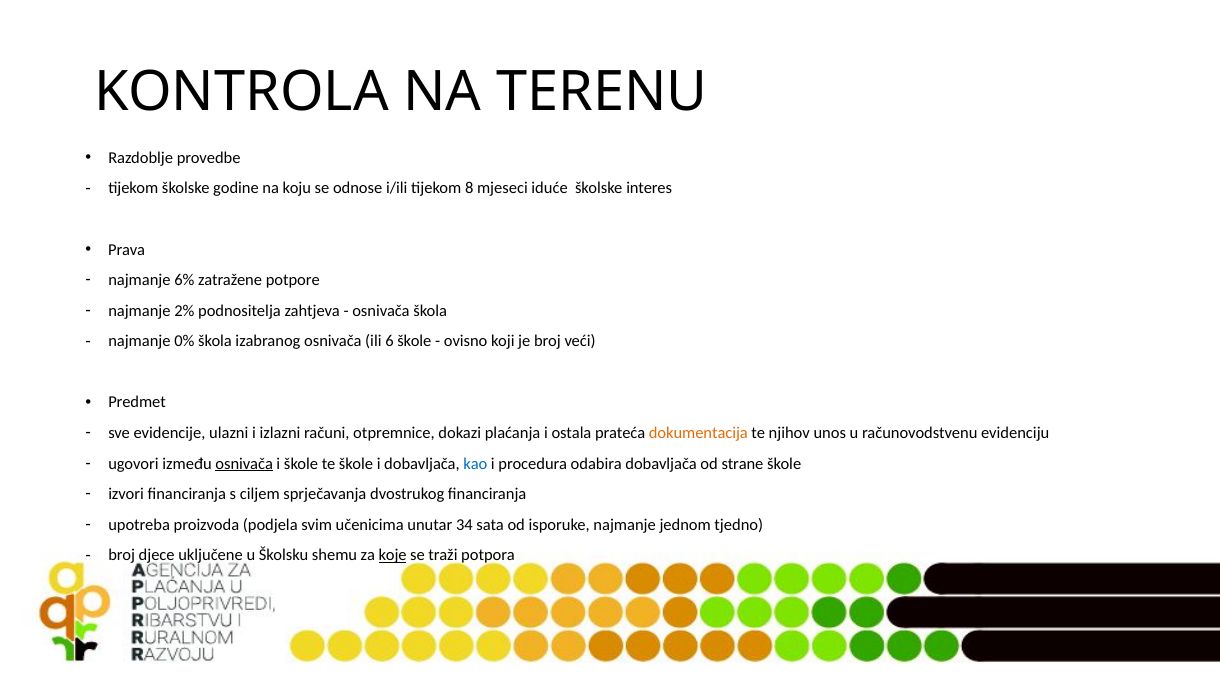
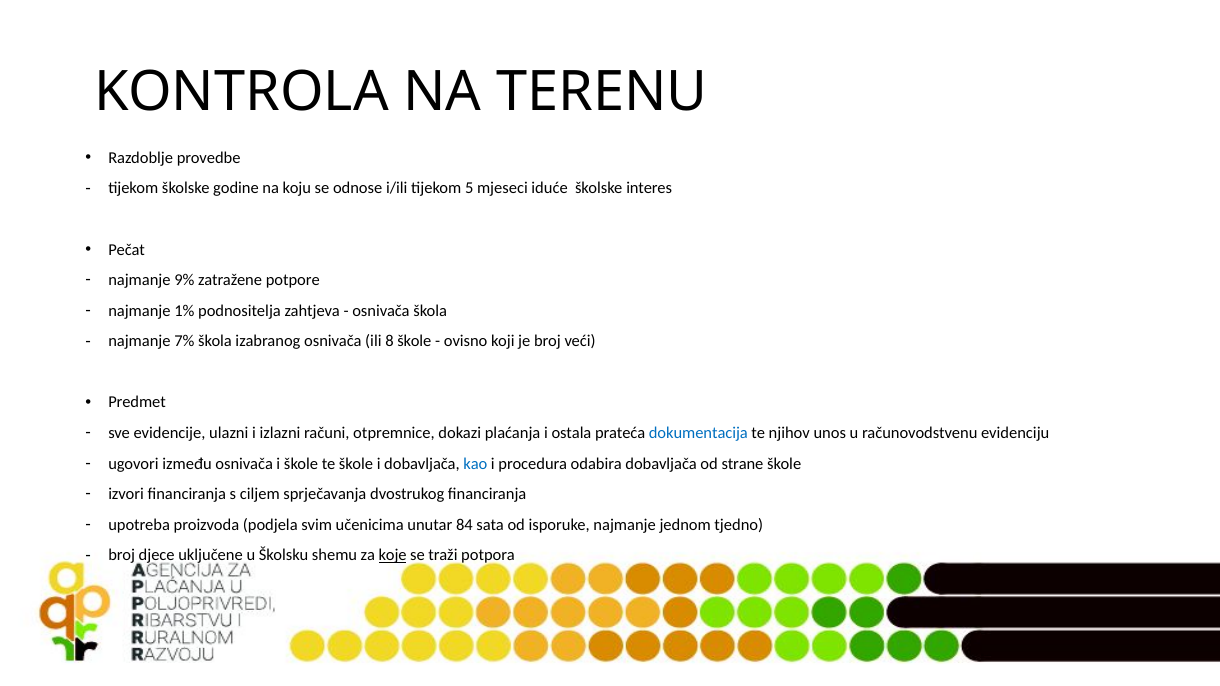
8: 8 -> 5
Prava: Prava -> Pečat
6%: 6% -> 9%
2%: 2% -> 1%
0%: 0% -> 7%
6: 6 -> 8
dokumentacija colour: orange -> blue
osnivača at (244, 464) underline: present -> none
34: 34 -> 84
